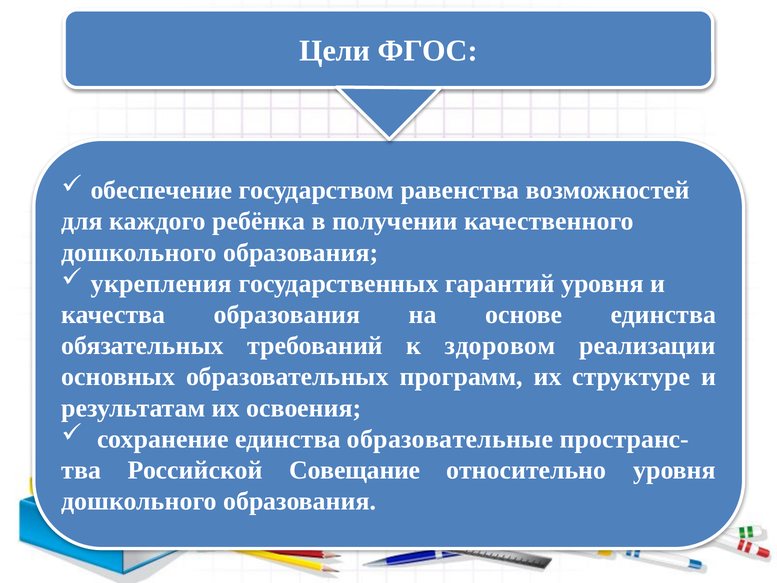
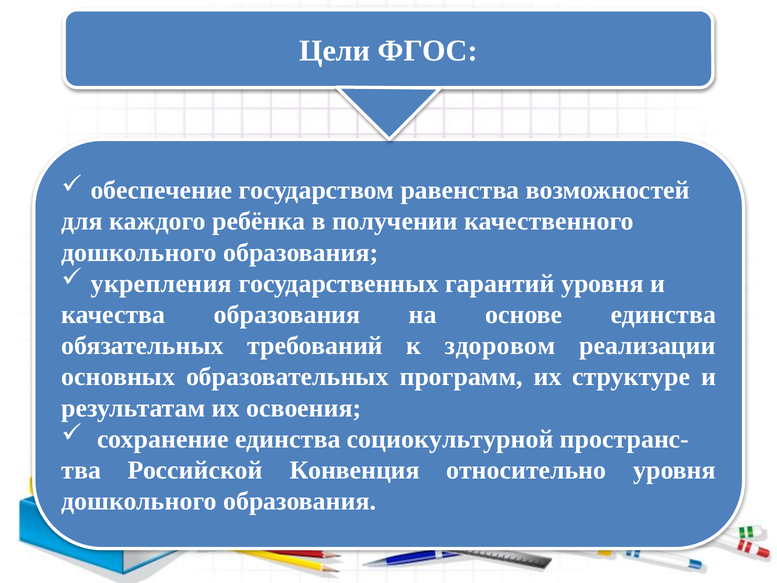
образовательные: образовательные -> социокультурной
Совещание: Совещание -> Конвенция
